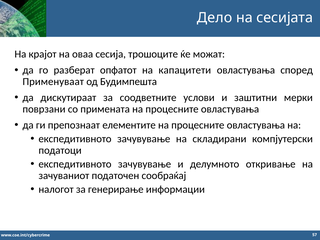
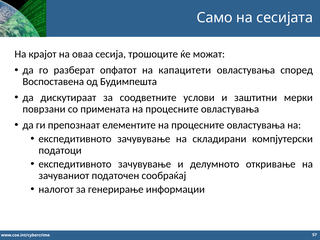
Дело: Дело -> Само
Применуваат: Применуваат -> Воспоставена
